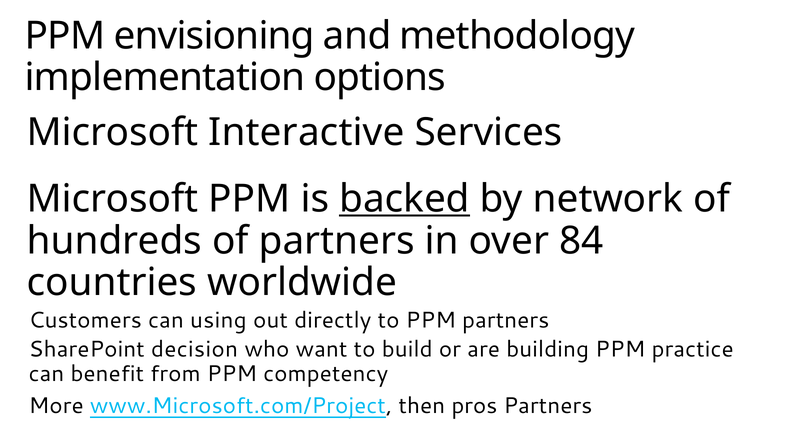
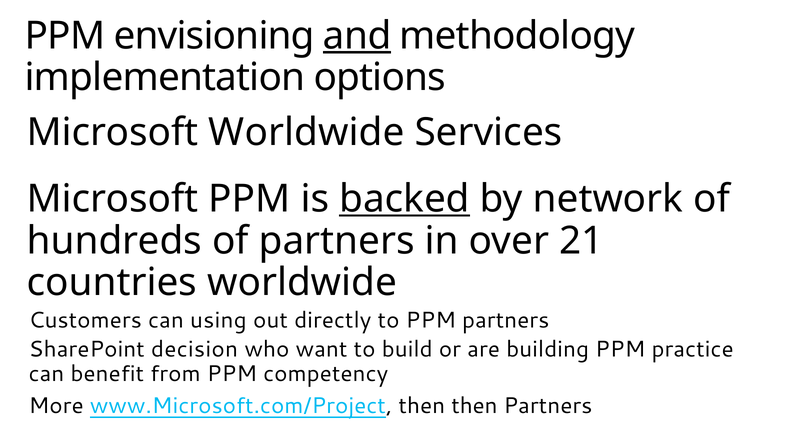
and underline: none -> present
Microsoft Interactive: Interactive -> Worldwide
84: 84 -> 21
then pros: pros -> then
